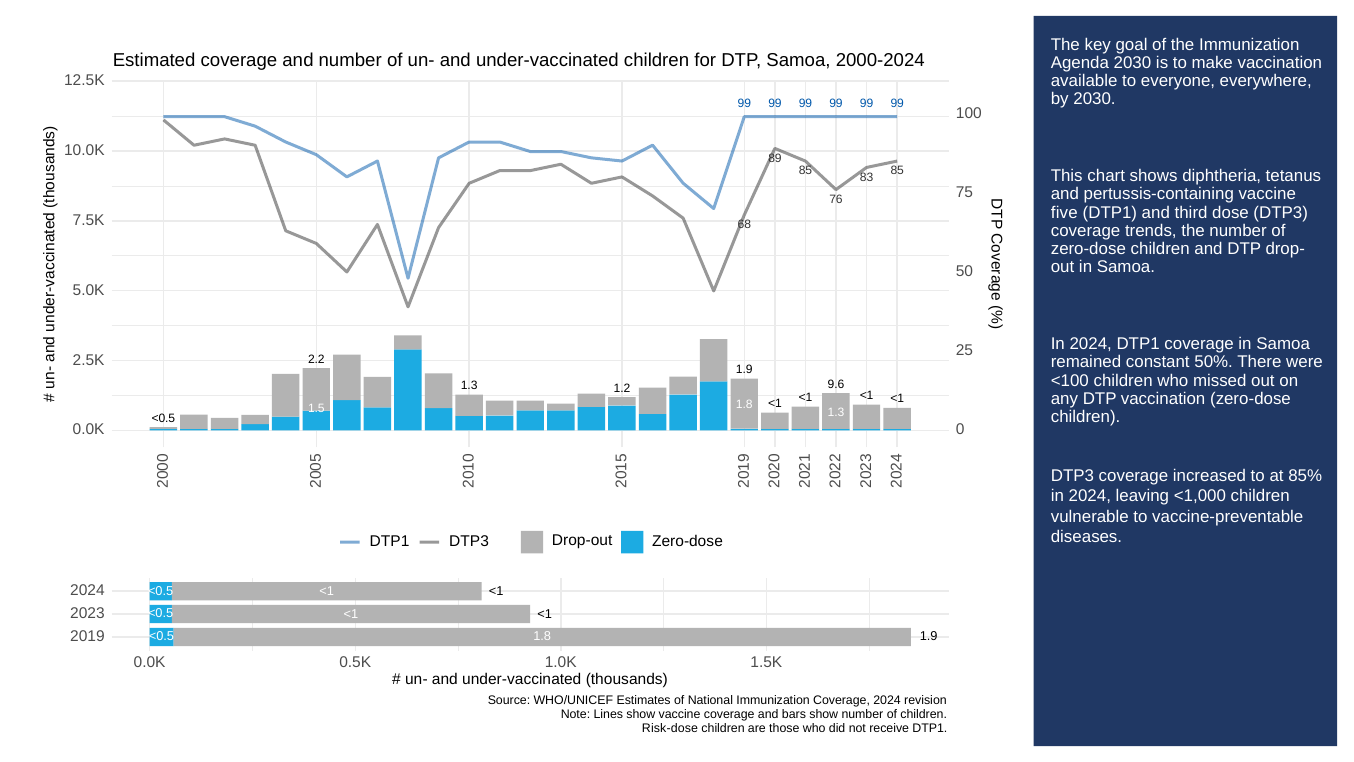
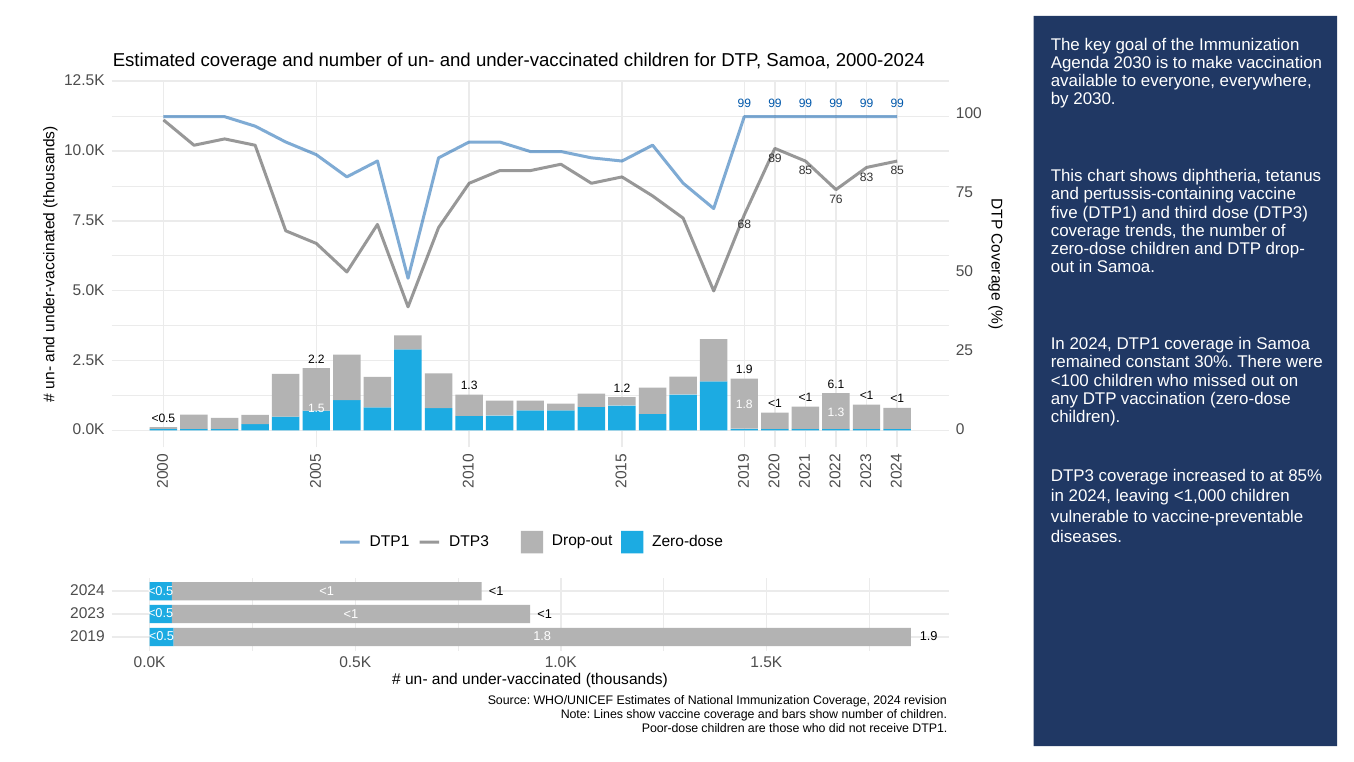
50%: 50% -> 30%
9.6: 9.6 -> 6.1
Risk-dose: Risk-dose -> Poor-dose
